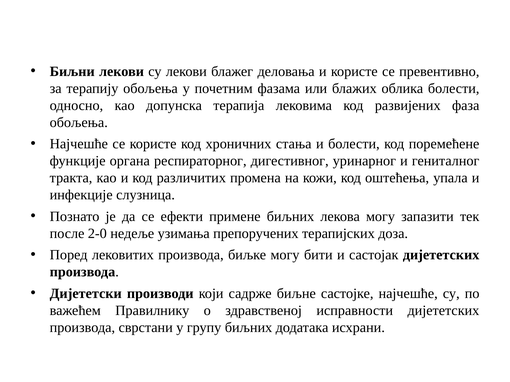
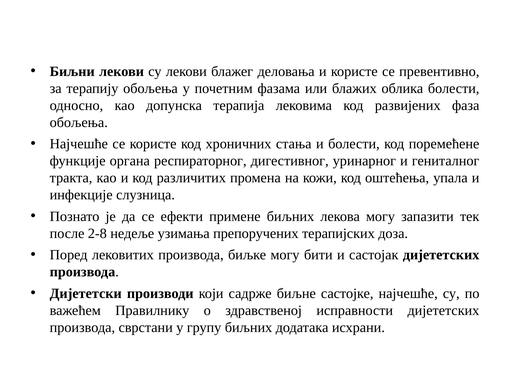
2-0: 2-0 -> 2-8
